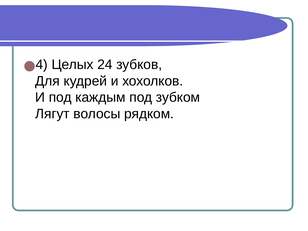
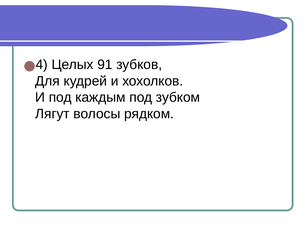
24: 24 -> 91
